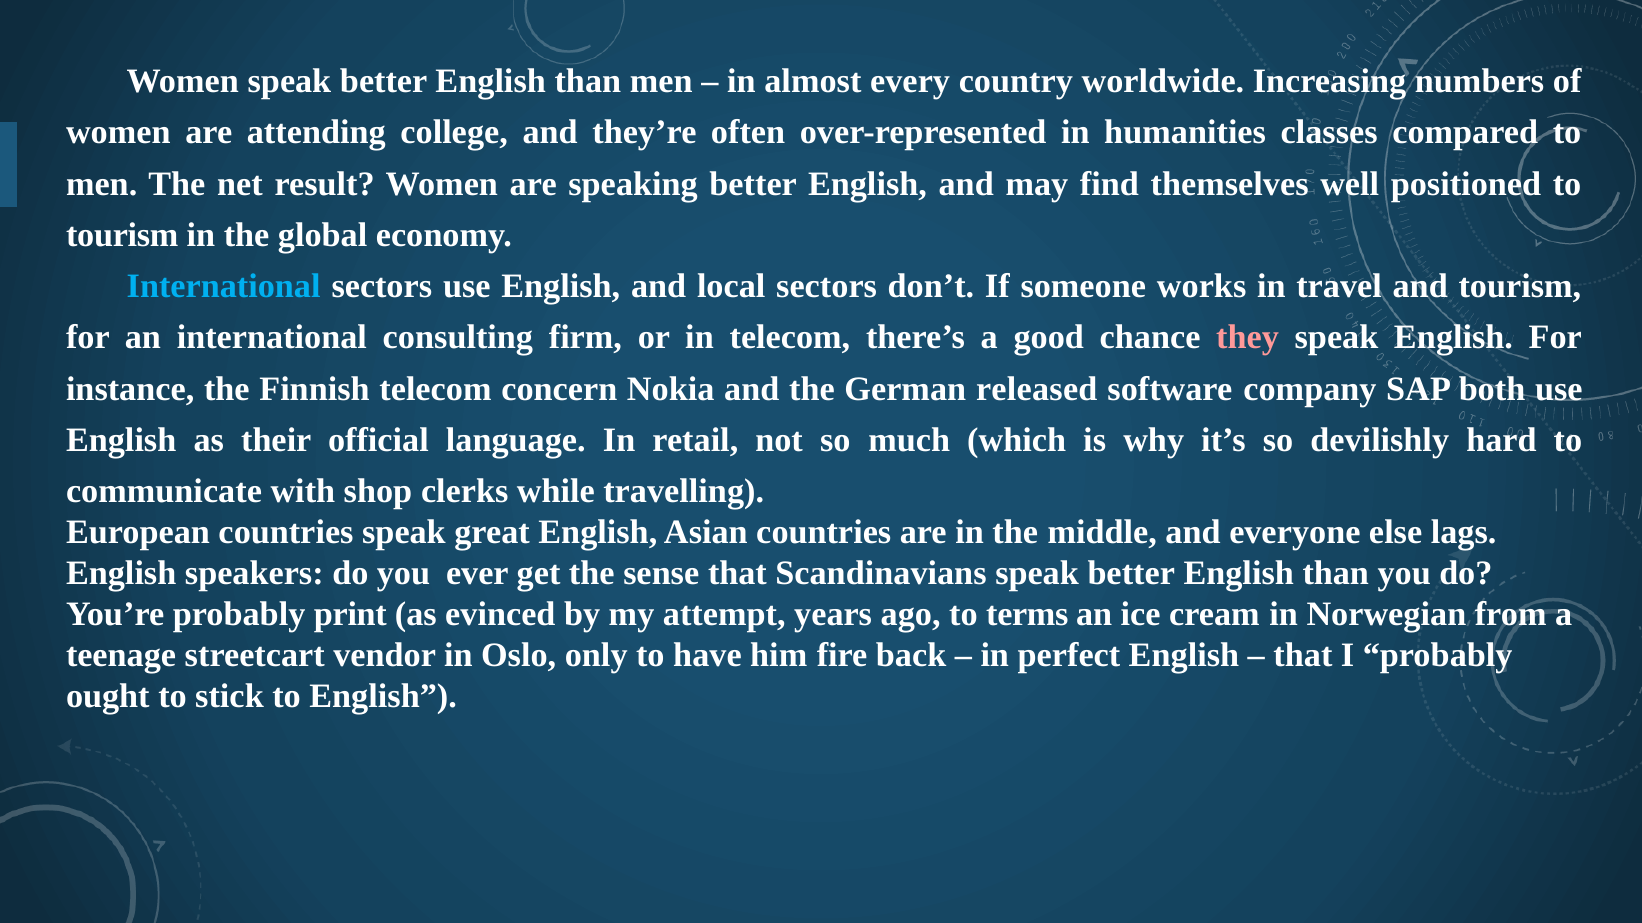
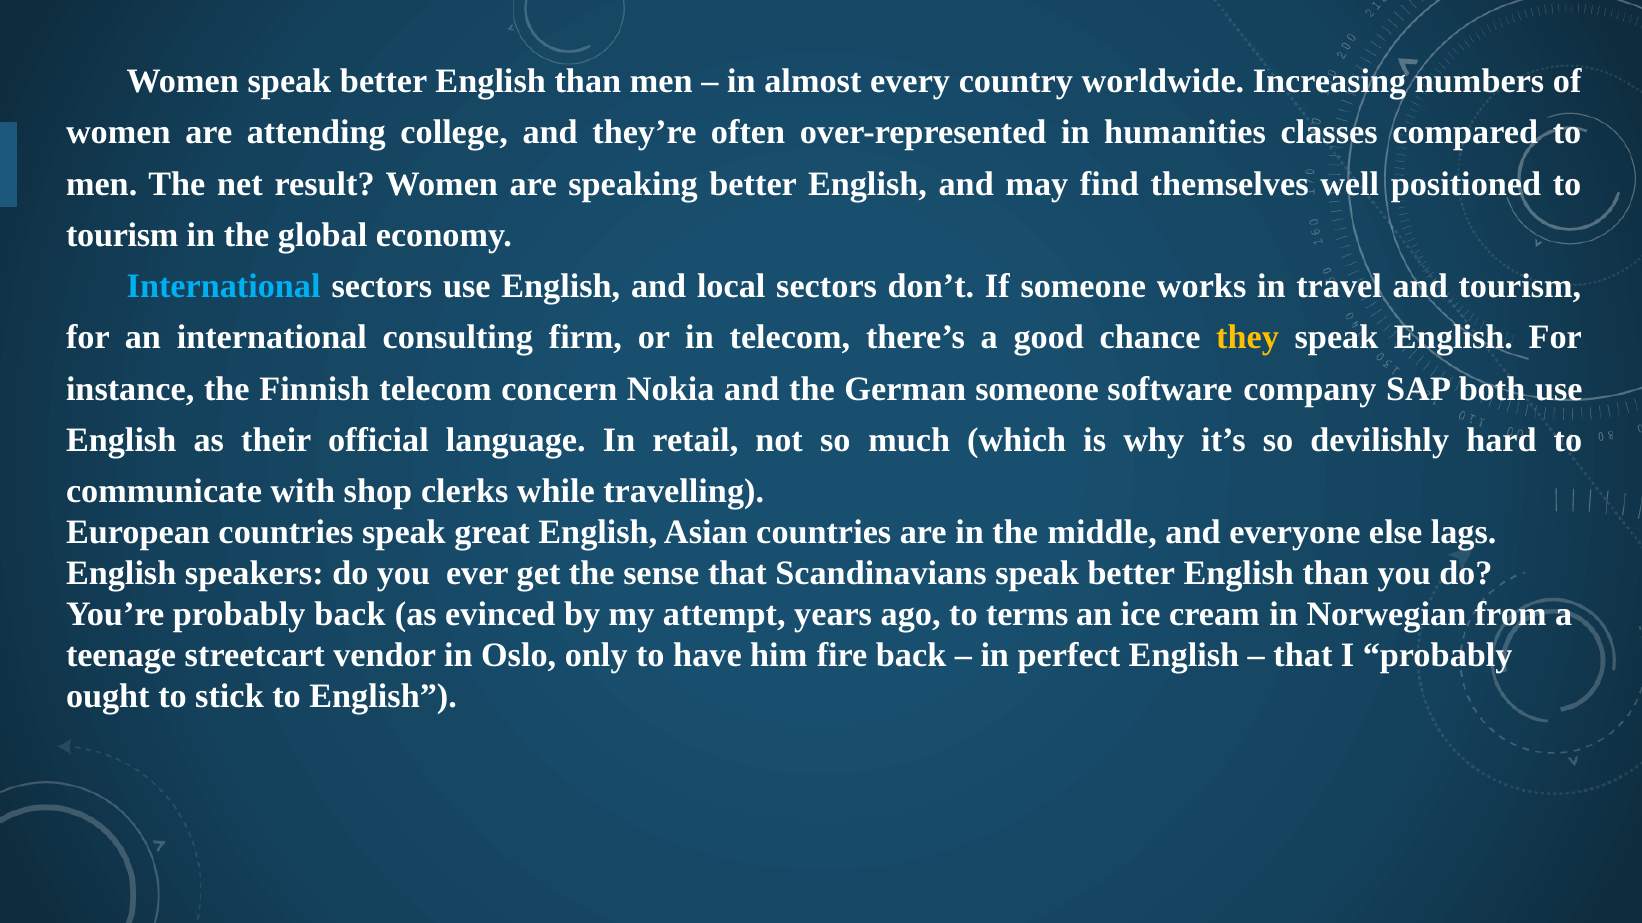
they colour: pink -> yellow
German released: released -> someone
probably print: print -> back
